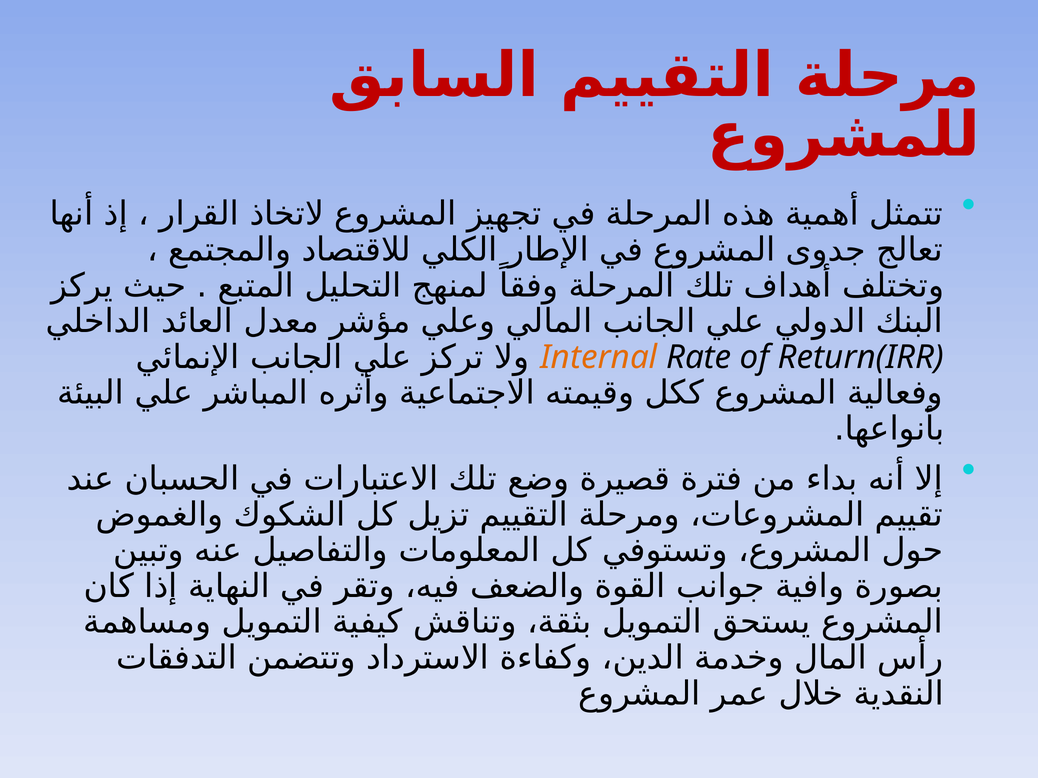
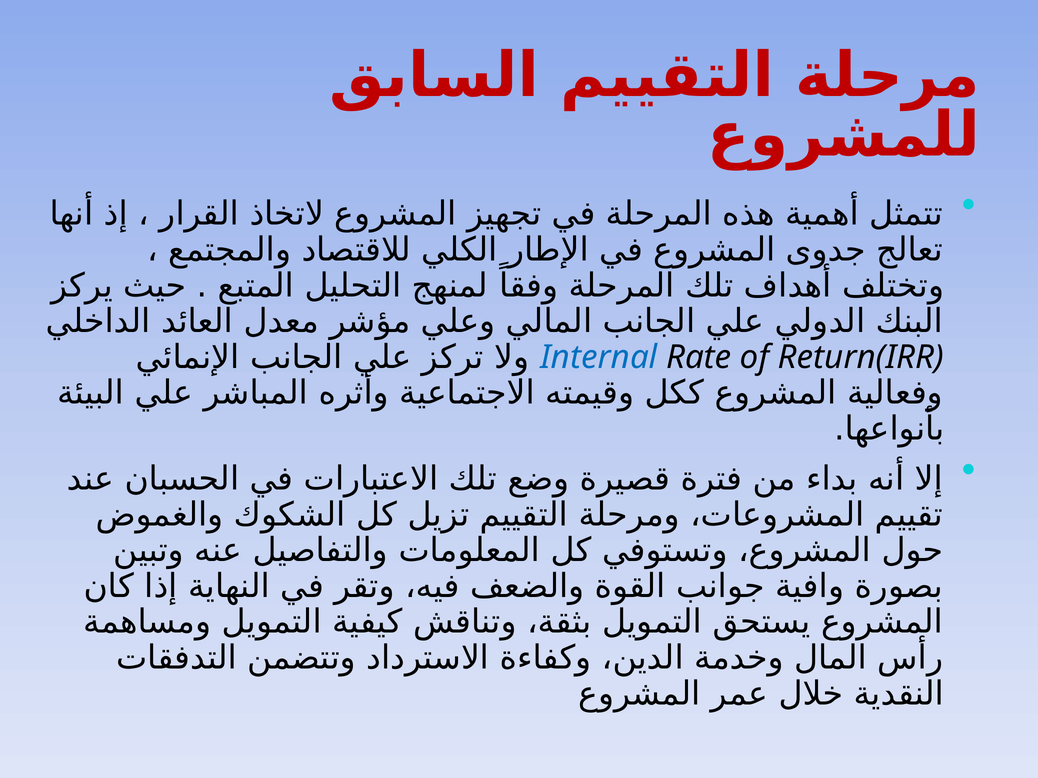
Internal colour: orange -> blue
